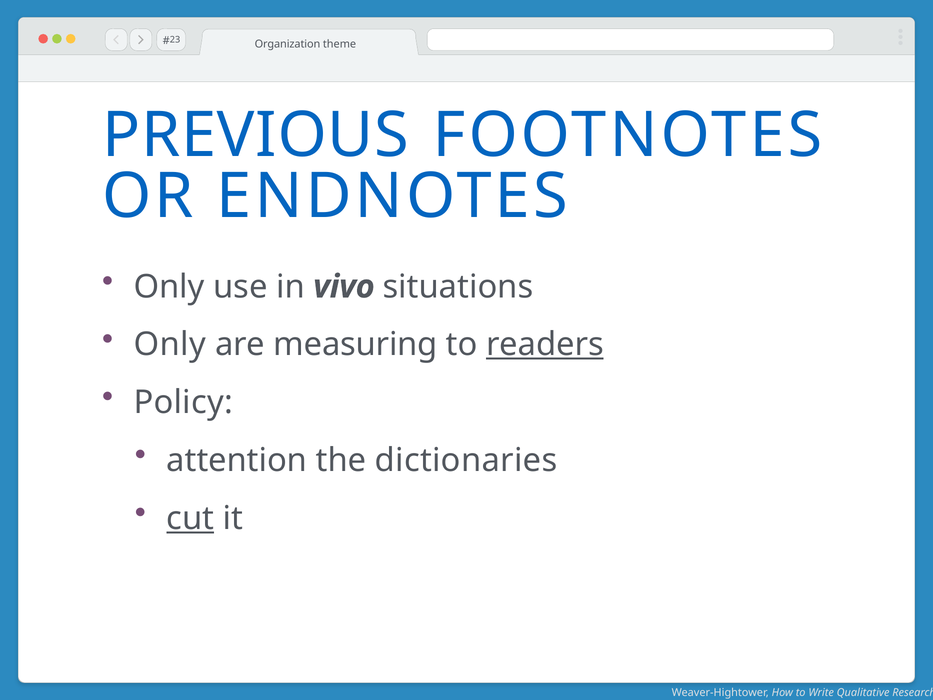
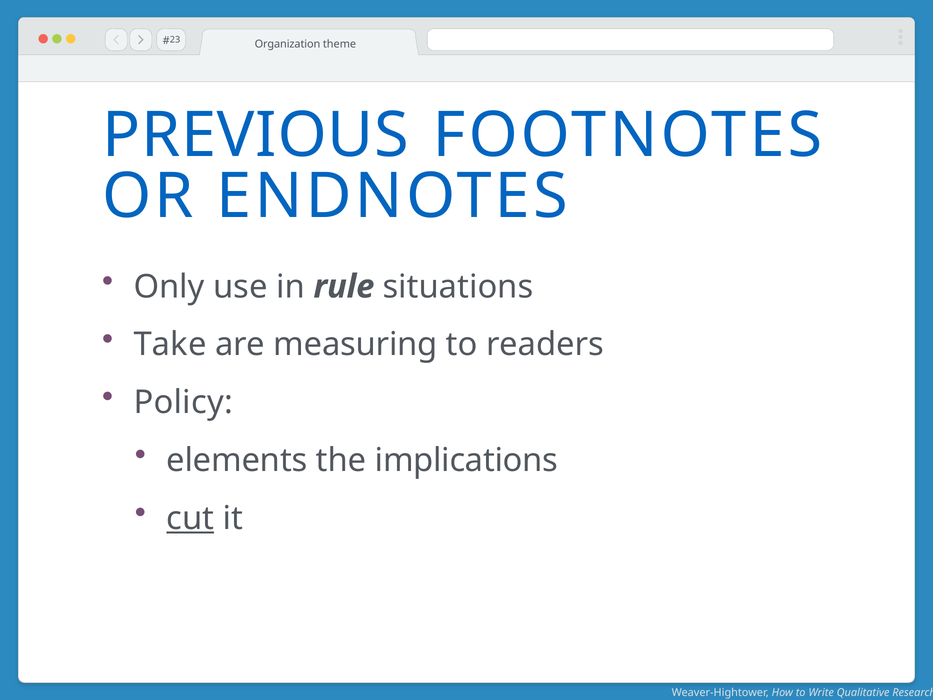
vivo: vivo -> rule
Only at (170, 344): Only -> Take
readers underline: present -> none
attention: attention -> elements
dictionaries: dictionaries -> implications
